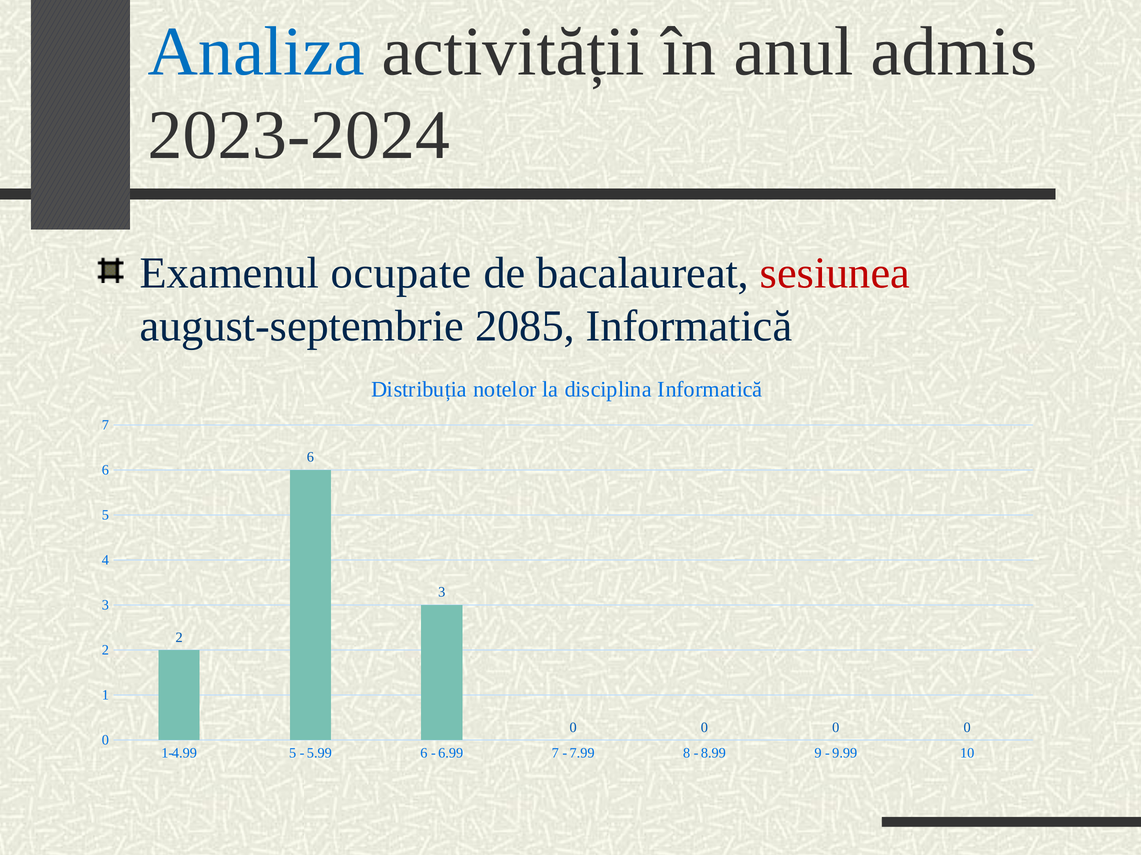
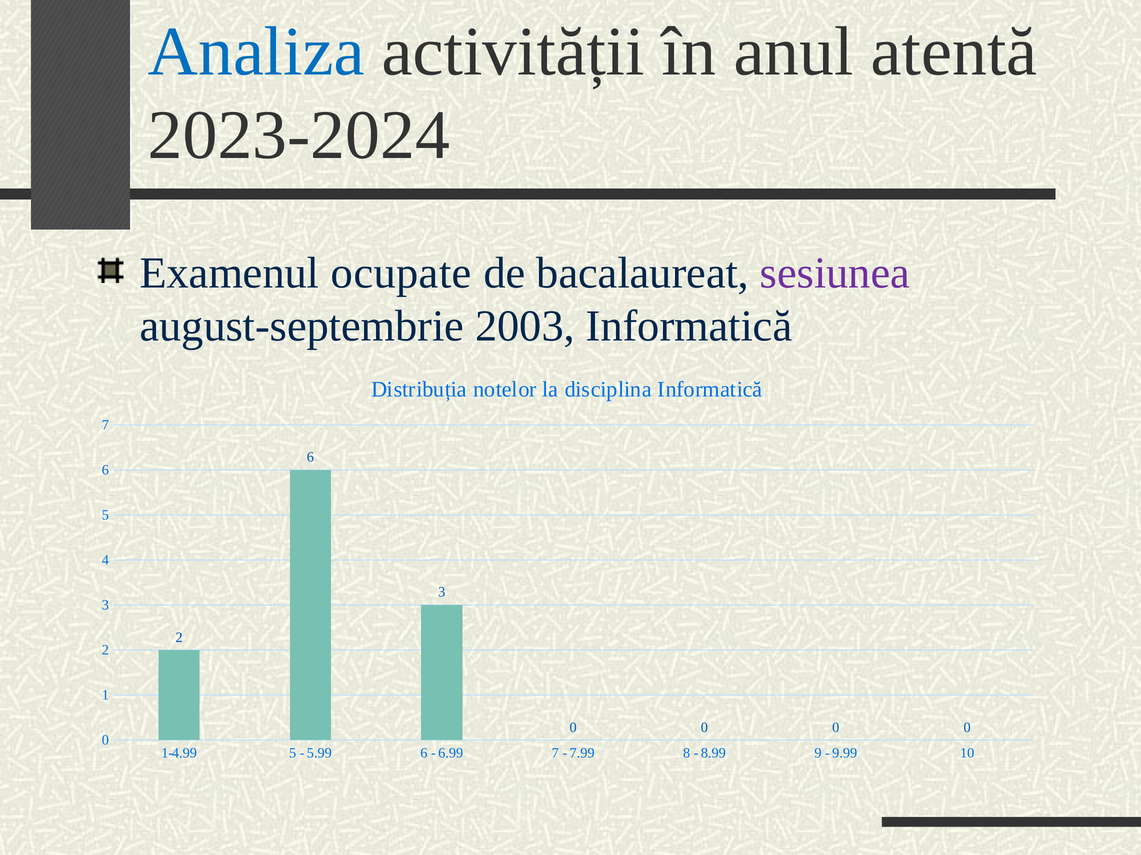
admis: admis -> atentă
sesiunea colour: red -> purple
2085: 2085 -> 2003
